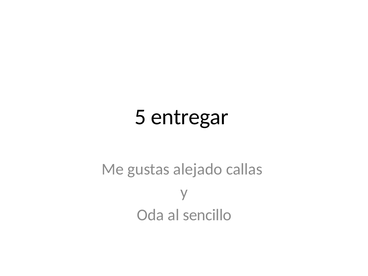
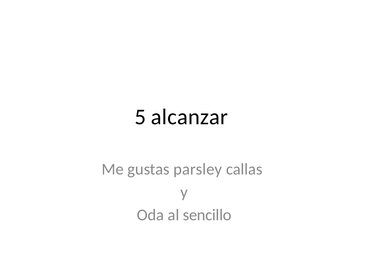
entregar: entregar -> alcanzar
alejado: alejado -> parsley
